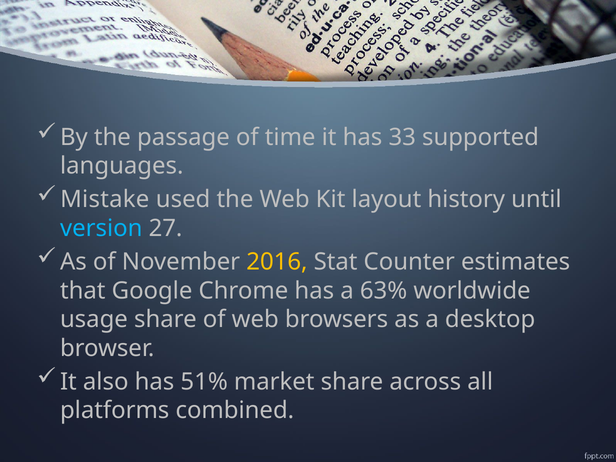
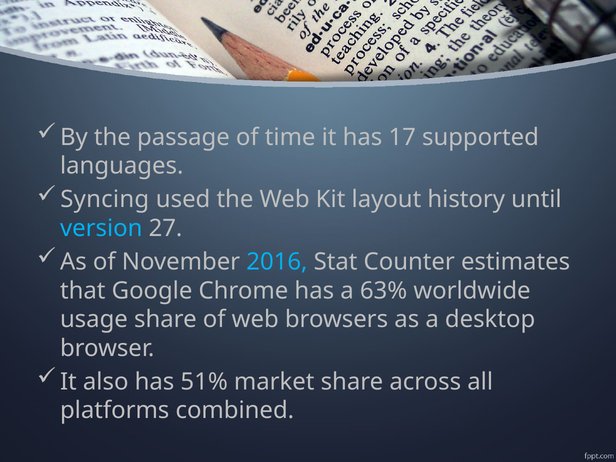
33: 33 -> 17
Mistake: Mistake -> Syncing
2016 colour: yellow -> light blue
